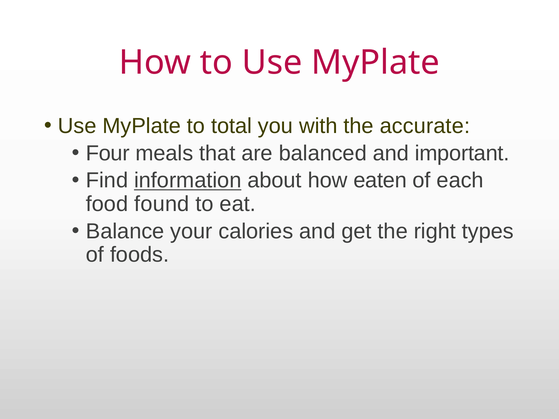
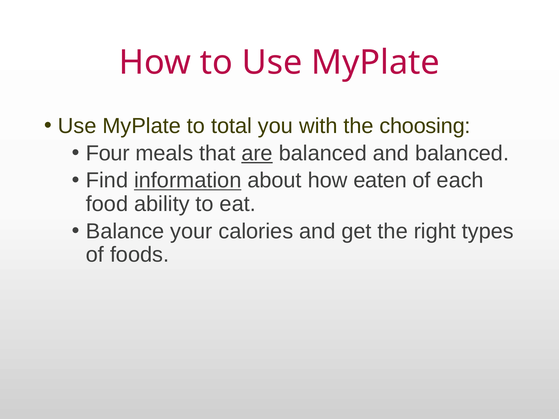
accurate: accurate -> choosing
are underline: none -> present
and important: important -> balanced
found: found -> ability
